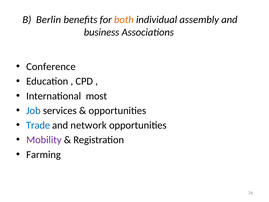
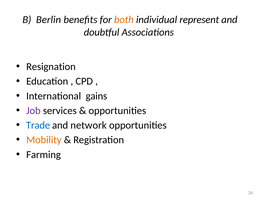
assembly: assembly -> represent
business: business -> doubtful
Conference: Conference -> Resignation
most: most -> gains
Job colour: blue -> purple
Mobility colour: purple -> orange
